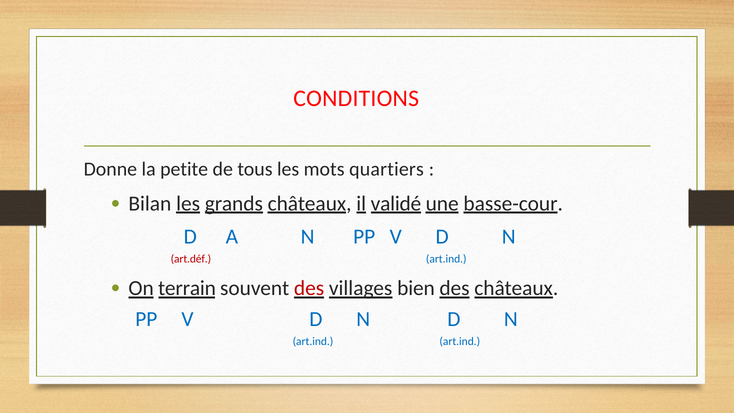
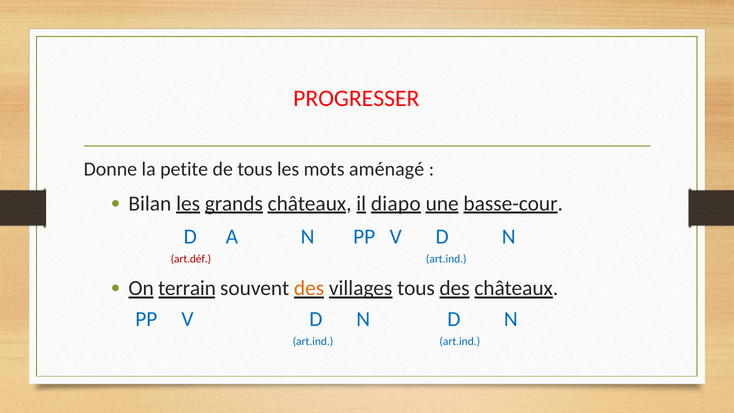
CONDITIONS: CONDITIONS -> PROGRESSER
quartiers: quartiers -> aménagé
validé: validé -> diapo
des at (309, 288) colour: red -> orange
villages bien: bien -> tous
